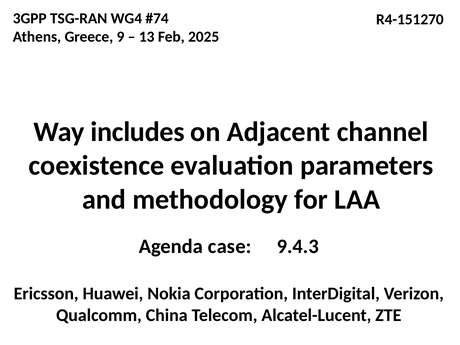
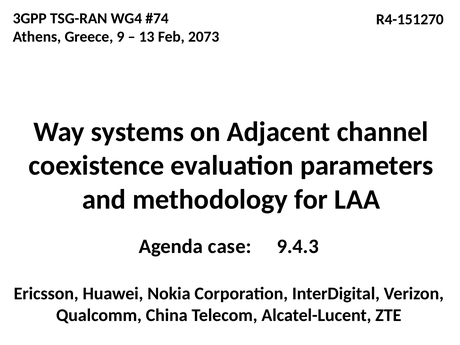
2025: 2025 -> 2073
includes: includes -> systems
